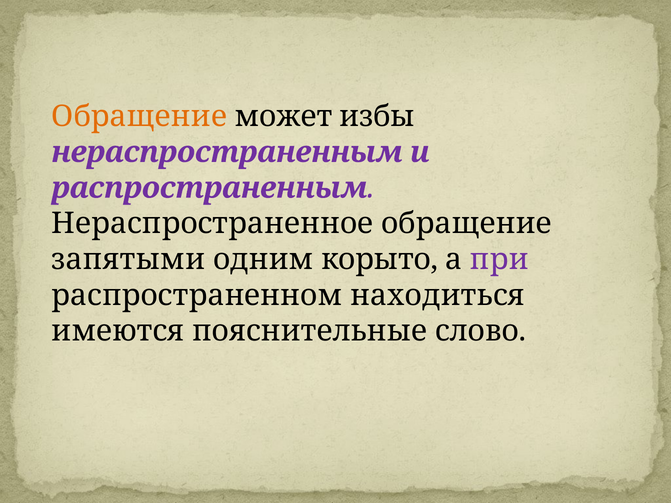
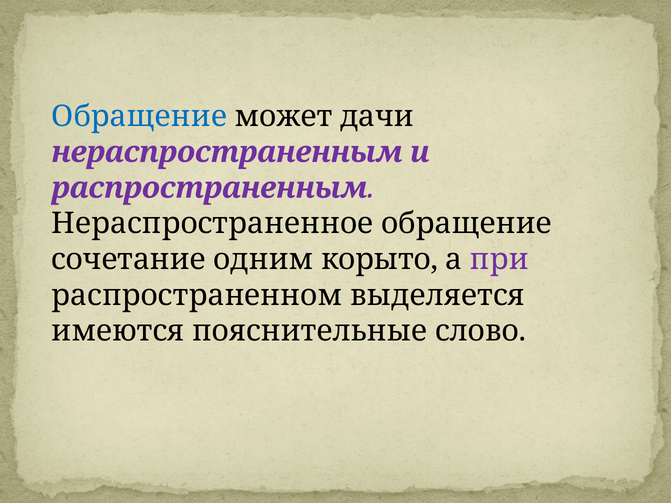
Обращение at (139, 116) colour: orange -> blue
избы: избы -> дачи
запятыми: запятыми -> сочетание
находиться: находиться -> выделяется
